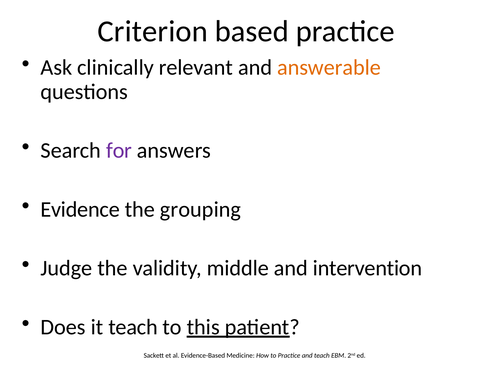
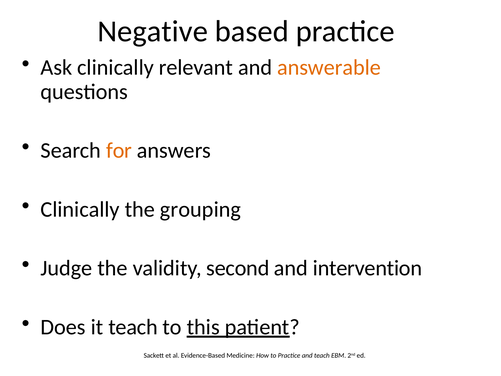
Criterion: Criterion -> Negative
for colour: purple -> orange
Evidence at (80, 209): Evidence -> Clinically
middle: middle -> second
